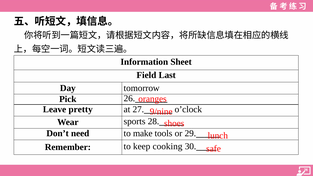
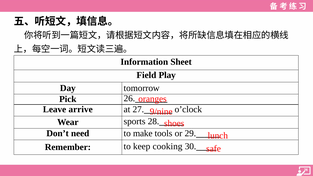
Last: Last -> Play
pretty: pretty -> arrive
